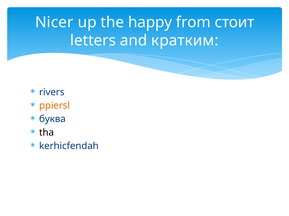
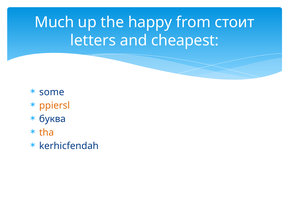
Nicer: Nicer -> Much
кратким: кратким -> cheapest
rivers: rivers -> some
tha colour: black -> orange
